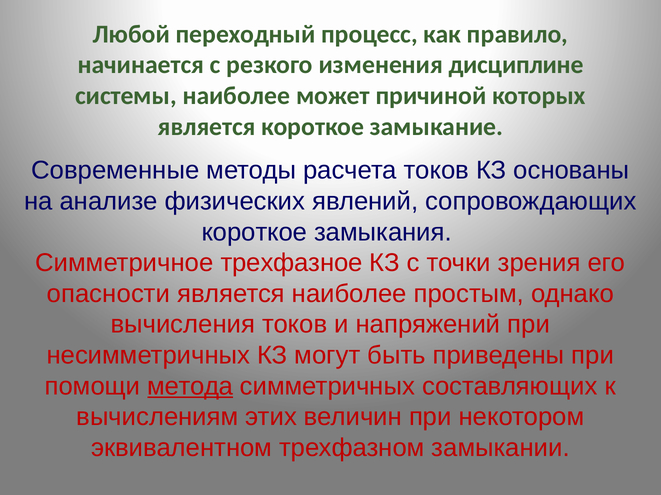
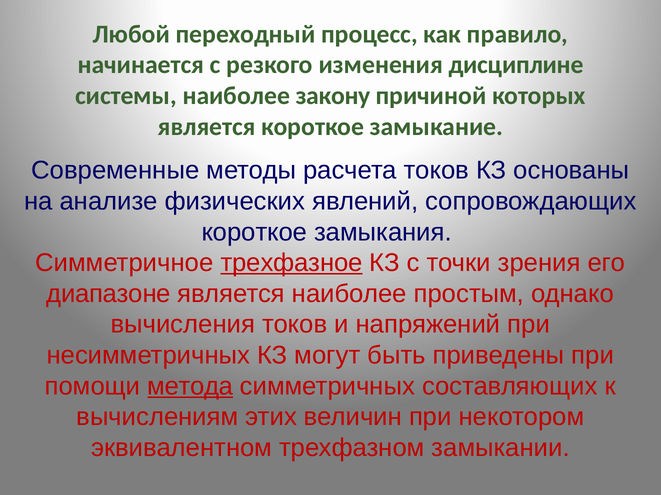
может: может -> закону
трехфазное underline: none -> present
опасности: опасности -> диапазоне
